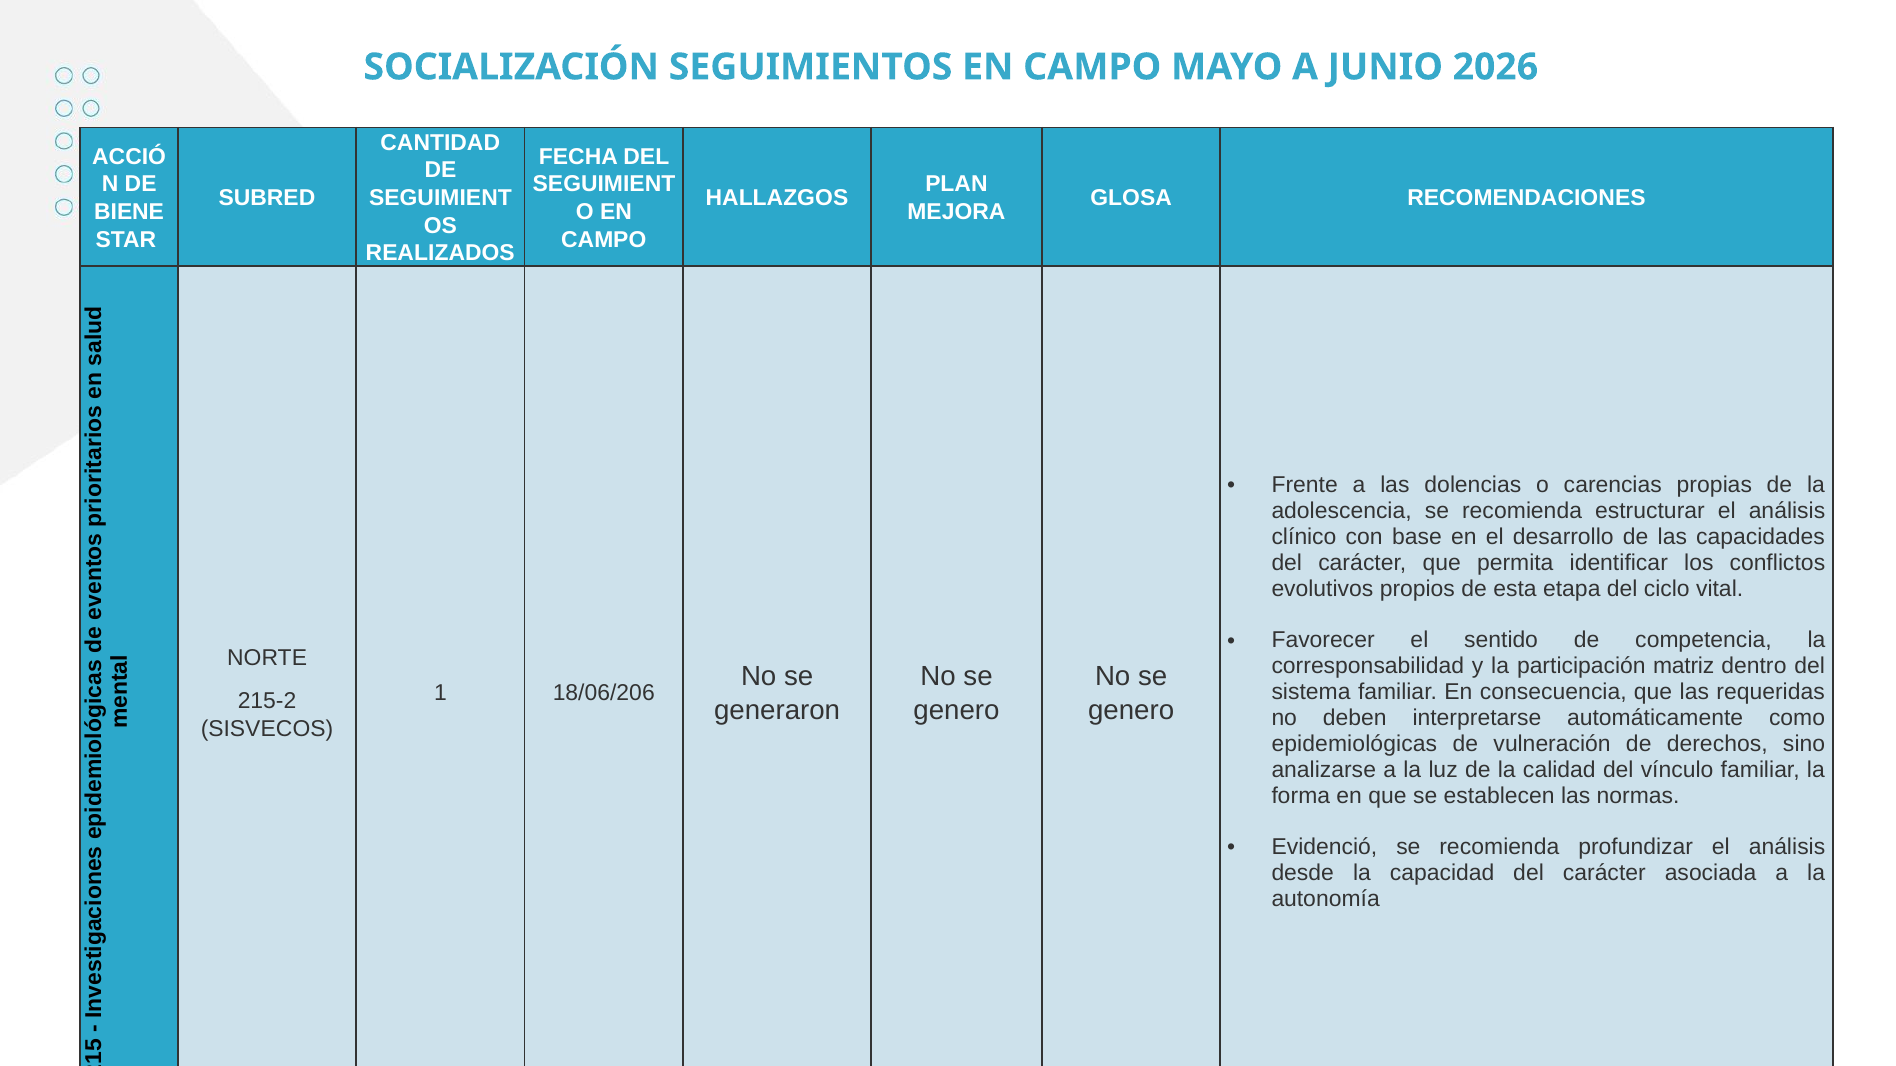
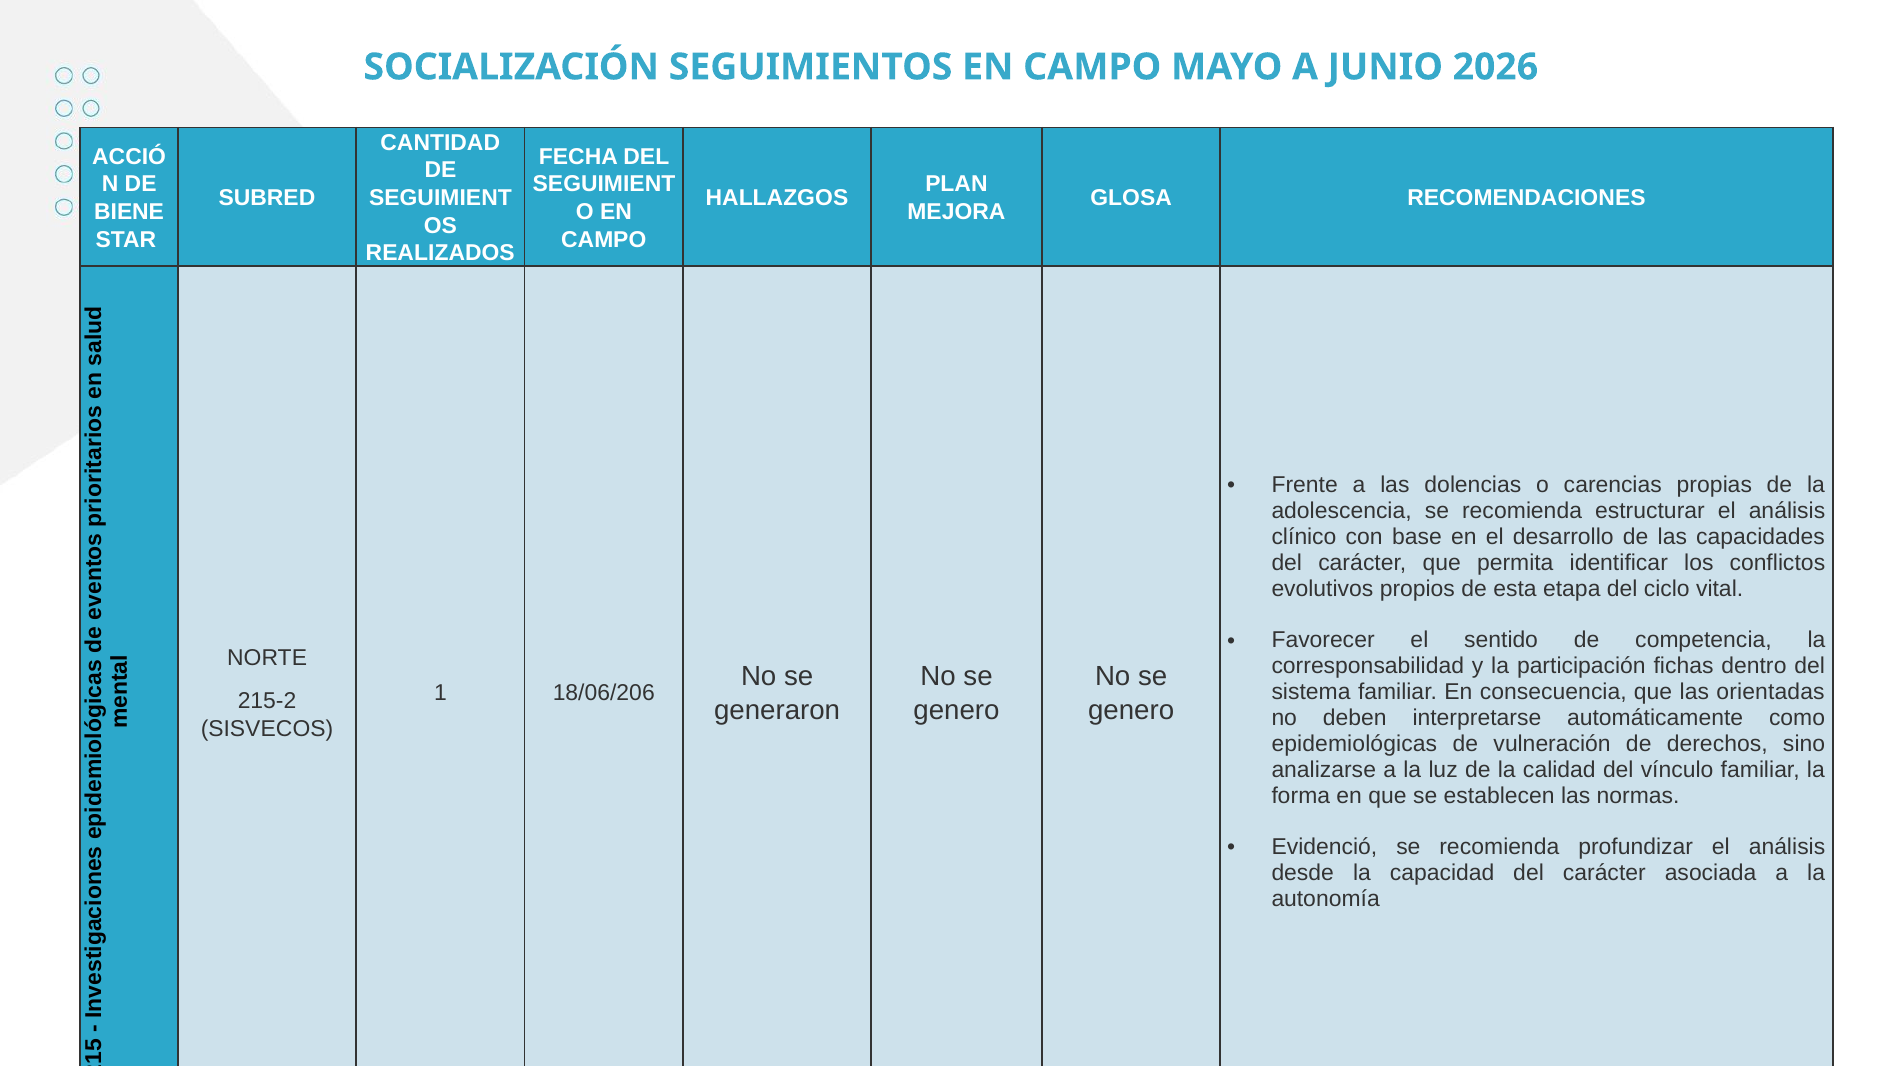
matriz: matriz -> fichas
requeridas: requeridas -> orientadas
